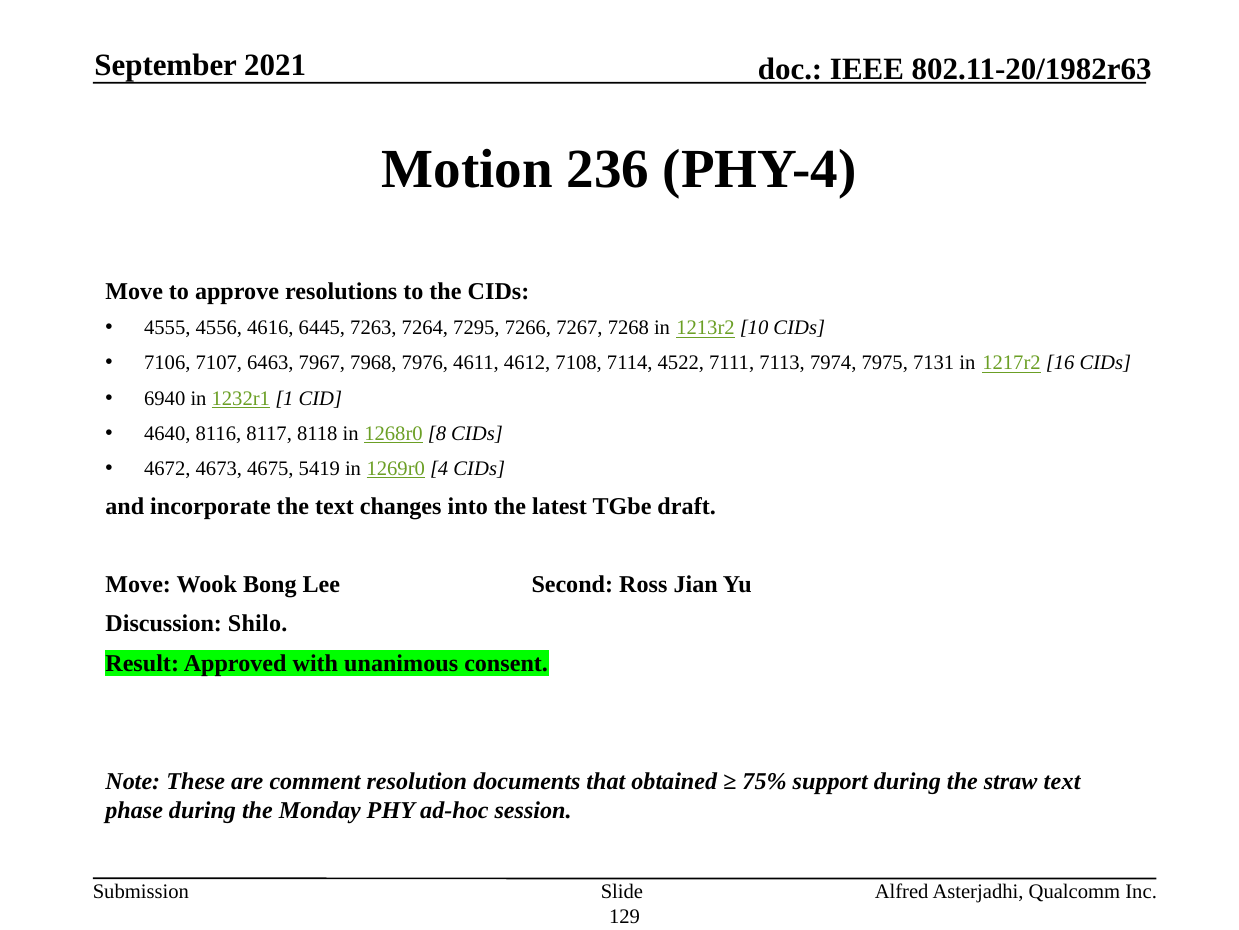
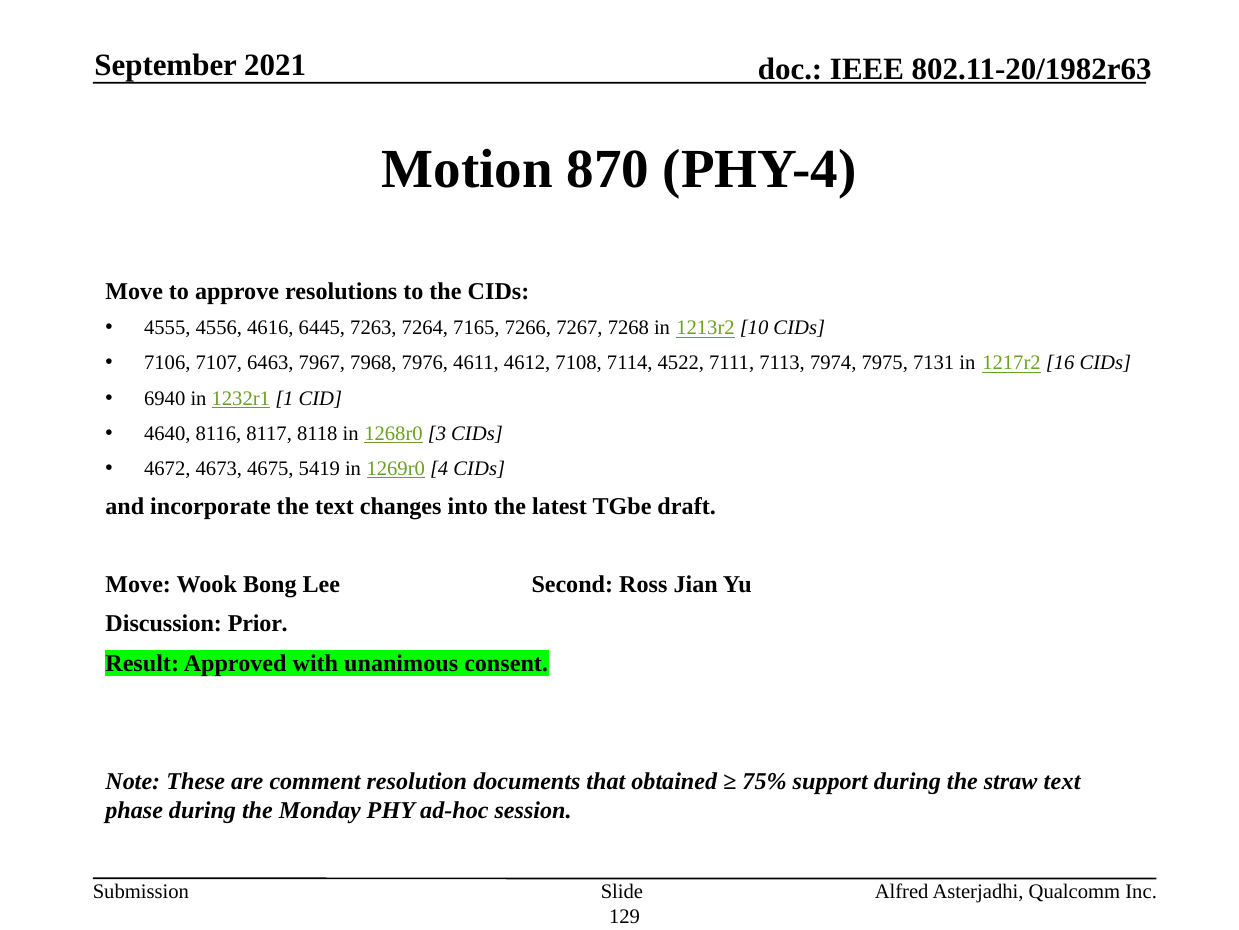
236: 236 -> 870
7295: 7295 -> 7165
8: 8 -> 3
Shilo: Shilo -> Prior
